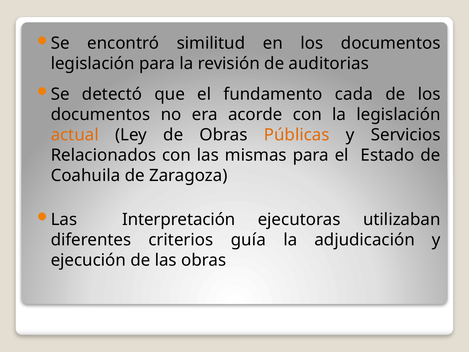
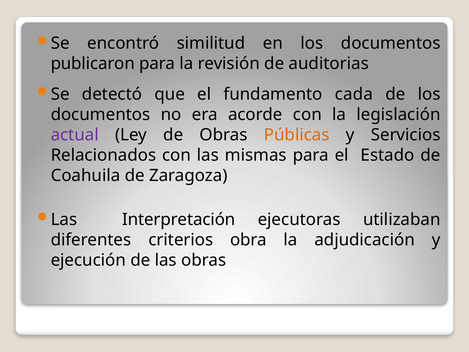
legislación at (93, 64): legislación -> publicaron
actual colour: orange -> purple
guía: guía -> obra
